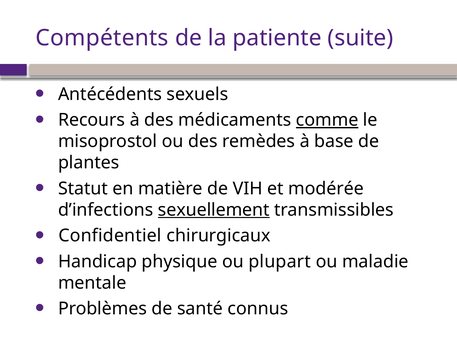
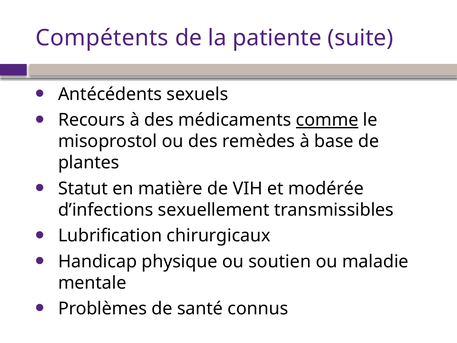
sexuellement underline: present -> none
Confidentiel: Confidentiel -> Lubrification
plupart: plupart -> soutien
